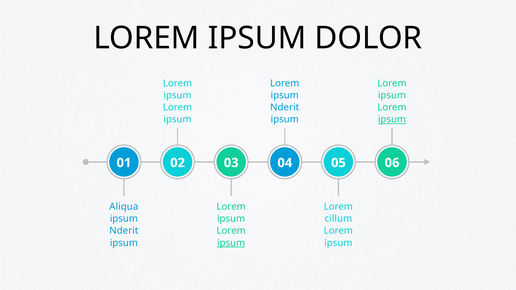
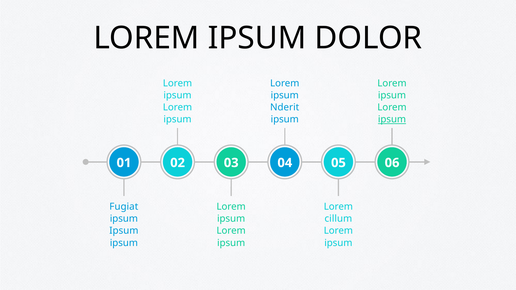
Aliqua: Aliqua -> Fugiat
Nderit at (124, 231): Nderit -> Ipsum
ipsum at (231, 243) underline: present -> none
